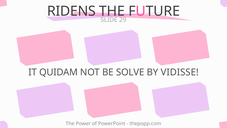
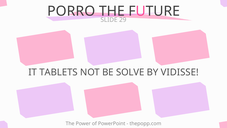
RIDENS: RIDENS -> PORRO
QUIDAM: QUIDAM -> TABLETS
